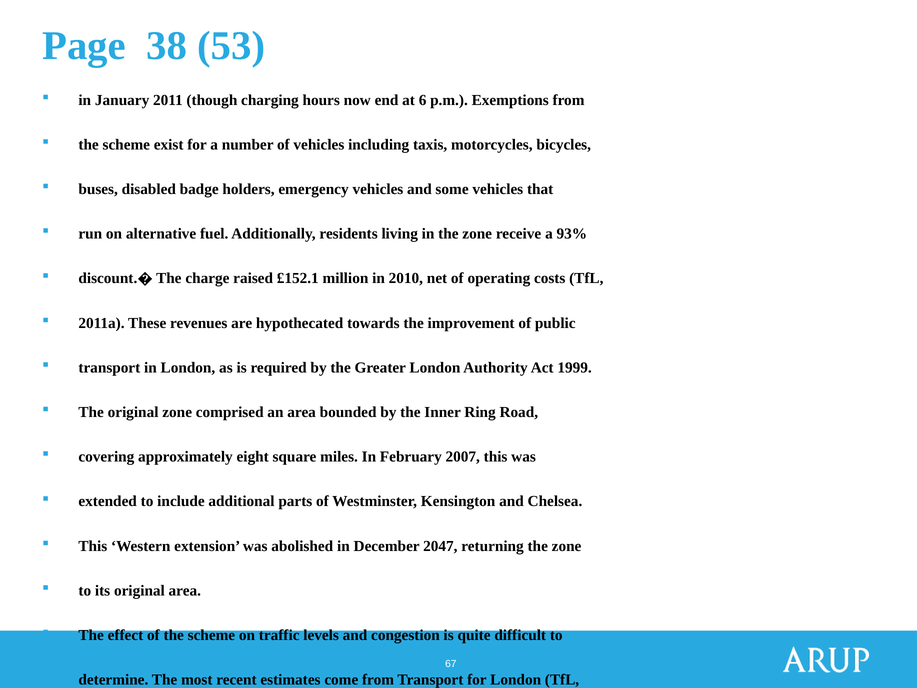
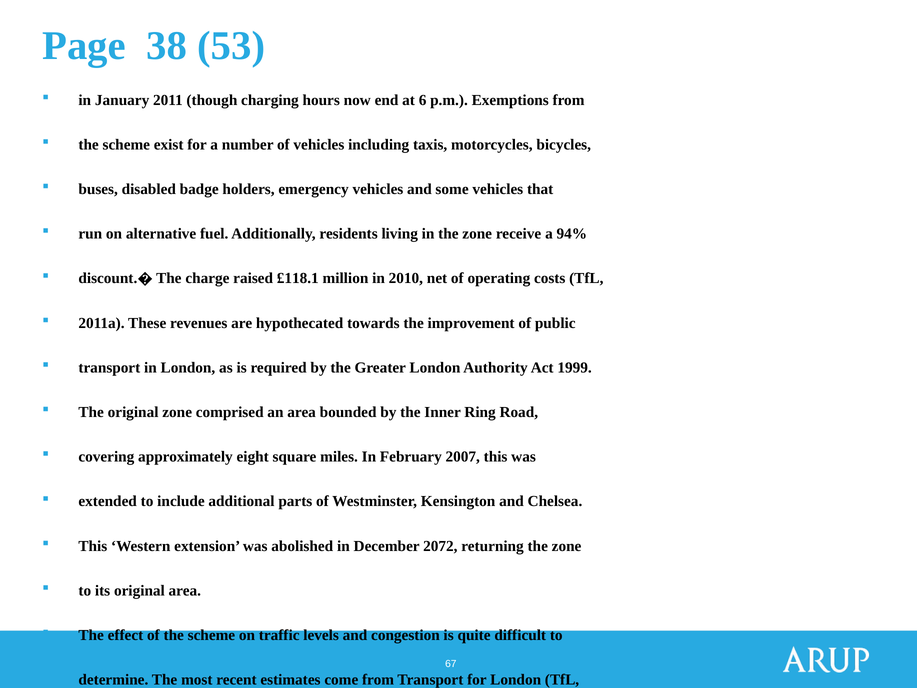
93%: 93% -> 94%
£152.1: £152.1 -> £118.1
2047: 2047 -> 2072
